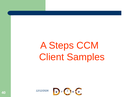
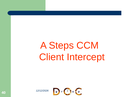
Samples: Samples -> Intercept
